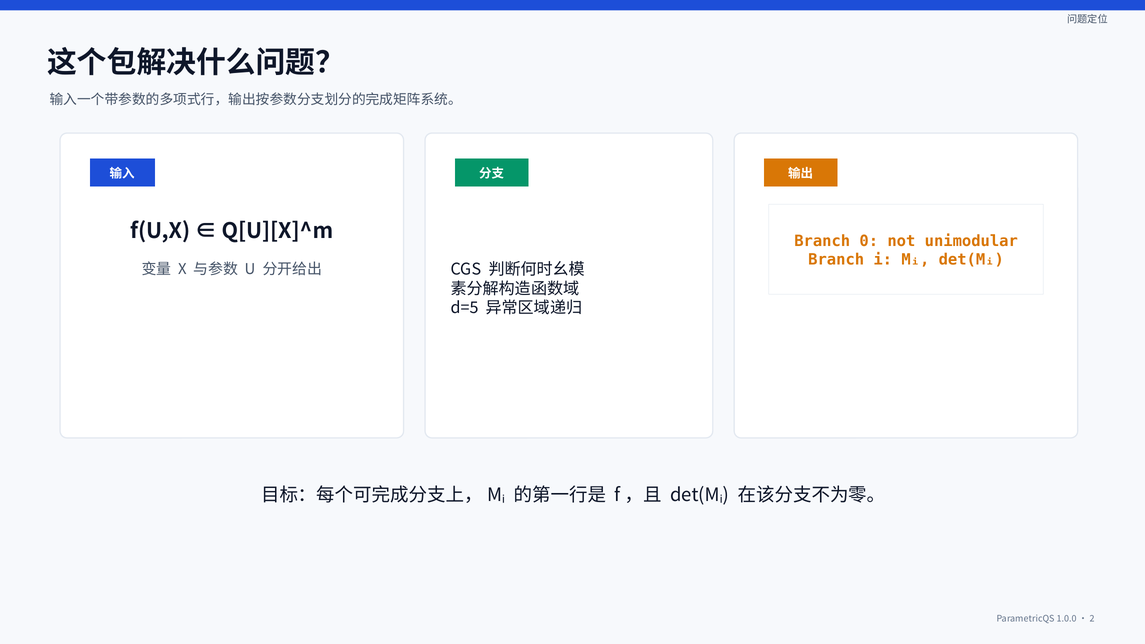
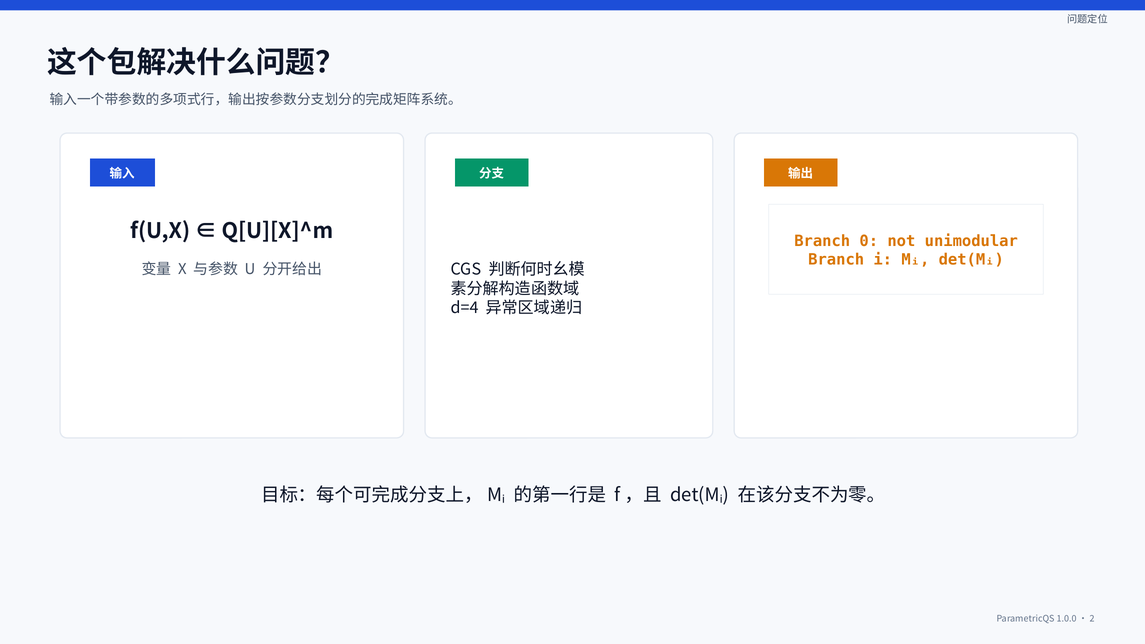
d=5: d=5 -> d=4
